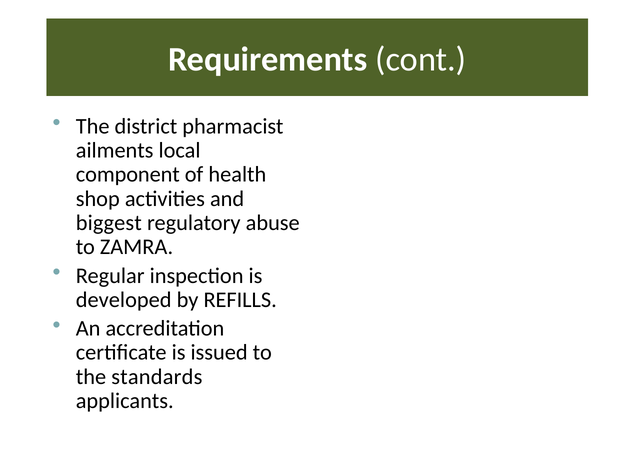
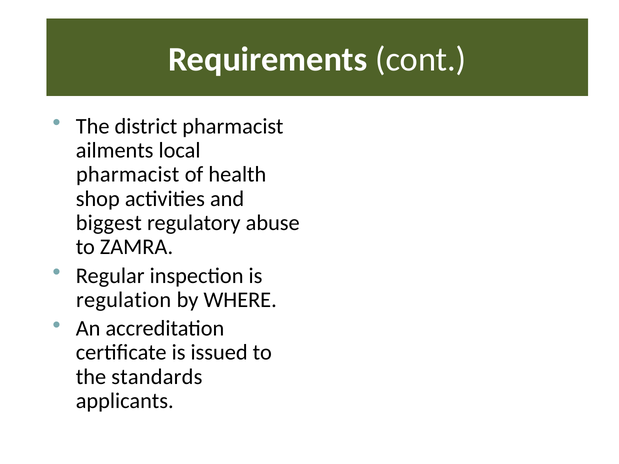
component at (128, 175): component -> pharmacist
developed: developed -> regulation
REFILLS: REFILLS -> WHERE
